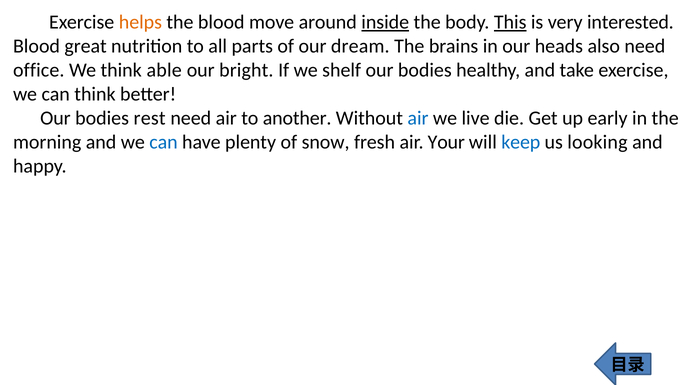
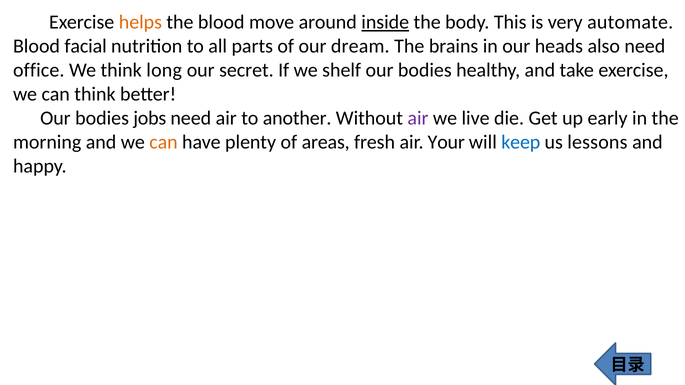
This underline: present -> none
interested: interested -> automate
great: great -> facial
able: able -> long
bright: bright -> secret
rest: rest -> jobs
air at (418, 118) colour: blue -> purple
can at (164, 142) colour: blue -> orange
snow: snow -> areas
looking: looking -> lessons
